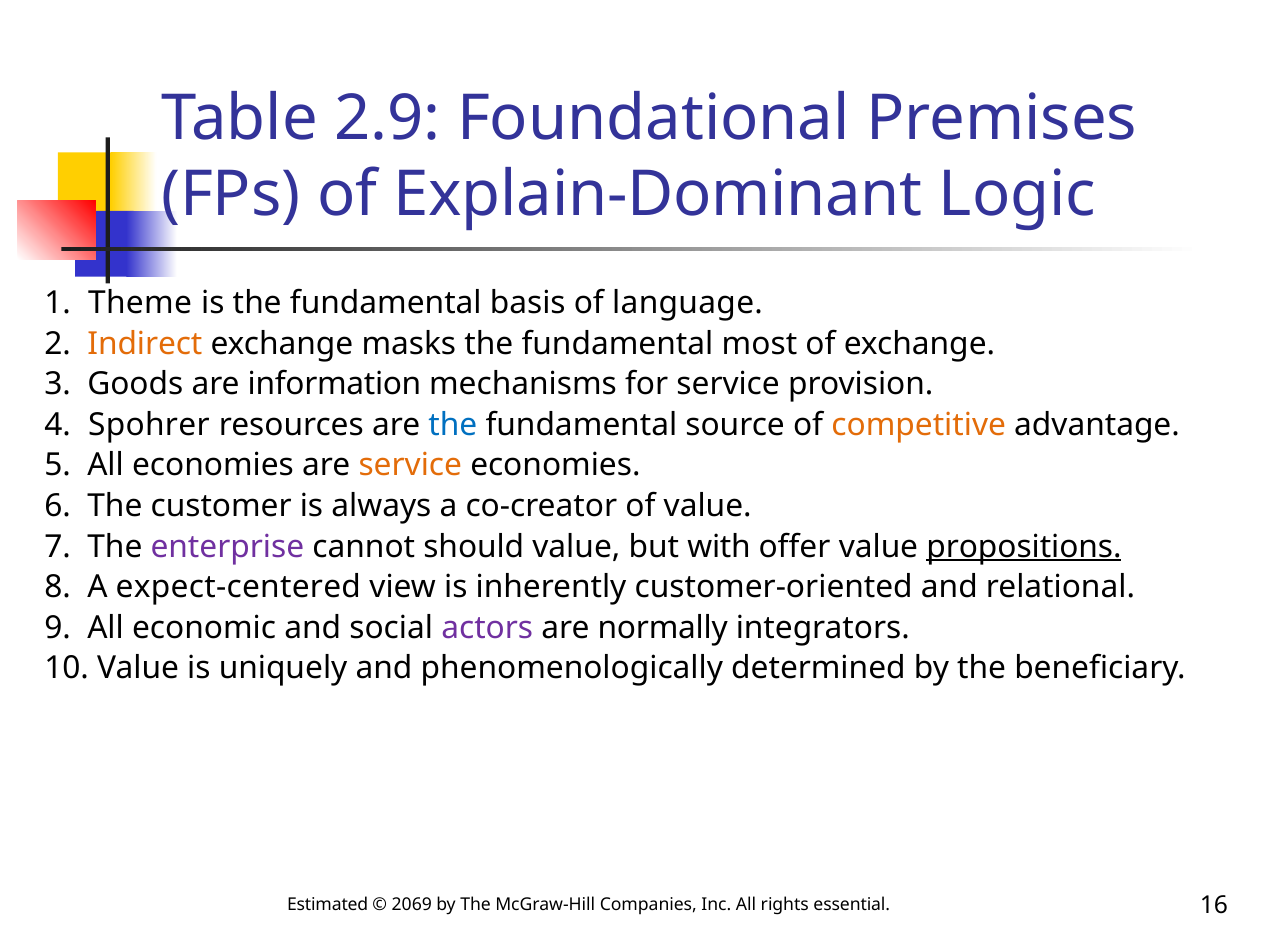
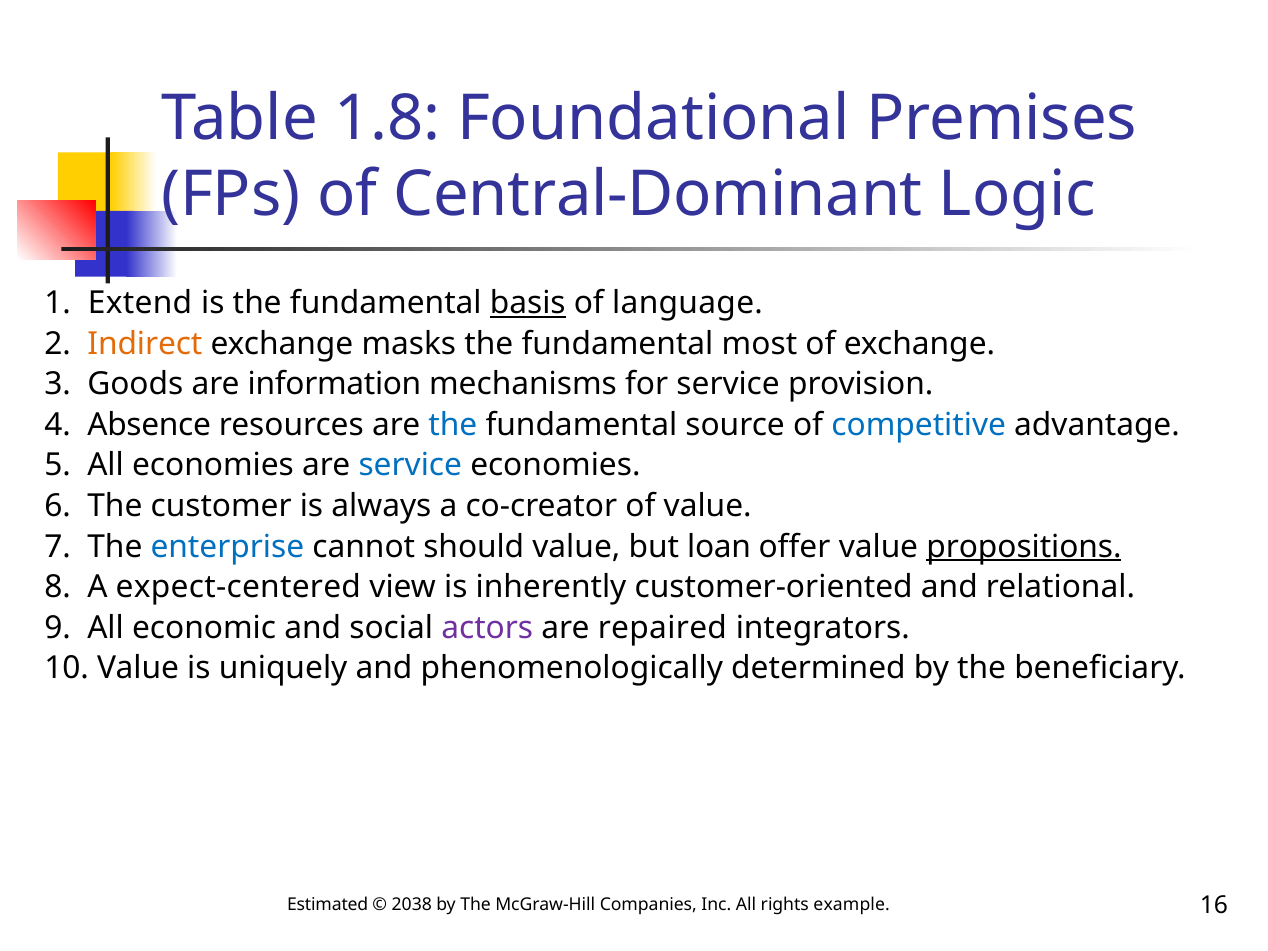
2.9: 2.9 -> 1.8
Explain-Dominant: Explain-Dominant -> Central-Dominant
Theme: Theme -> Extend
basis underline: none -> present
Spohrer: Spohrer -> Absence
competitive colour: orange -> blue
service at (410, 465) colour: orange -> blue
enterprise colour: purple -> blue
with: with -> loan
normally: normally -> repaired
2069: 2069 -> 2038
essential: essential -> example
